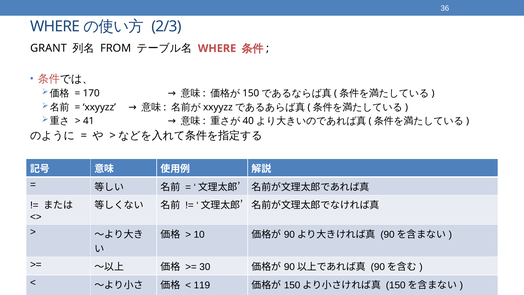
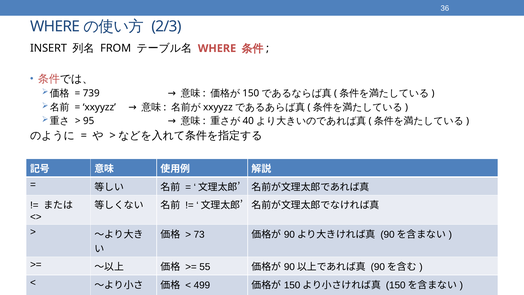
GRANT: GRANT -> INSERT
170: 170 -> 739
41: 41 -> 95
10: 10 -> 73
30: 30 -> 55
119: 119 -> 499
